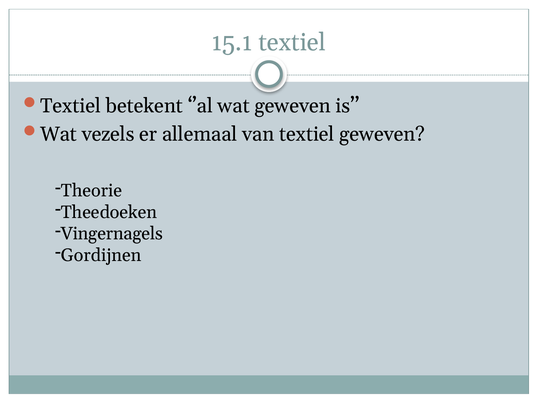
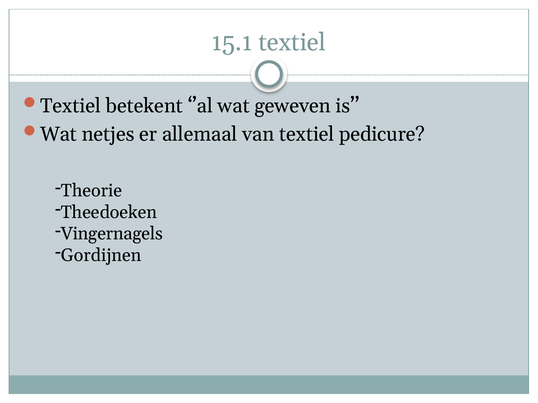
vezels: vezels -> netjes
textiel geweven: geweven -> pedicure
